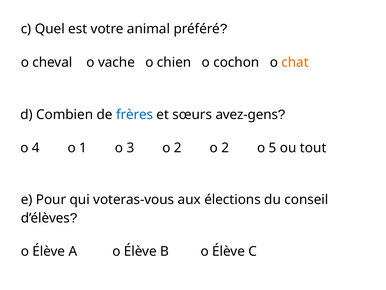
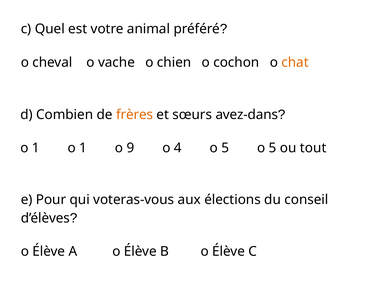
frères colour: blue -> orange
avez-gens: avez-gens -> avez-dans
4 at (36, 148): 4 -> 1
3: 3 -> 9
2 at (178, 148): 2 -> 4
2 at (225, 148): 2 -> 5
